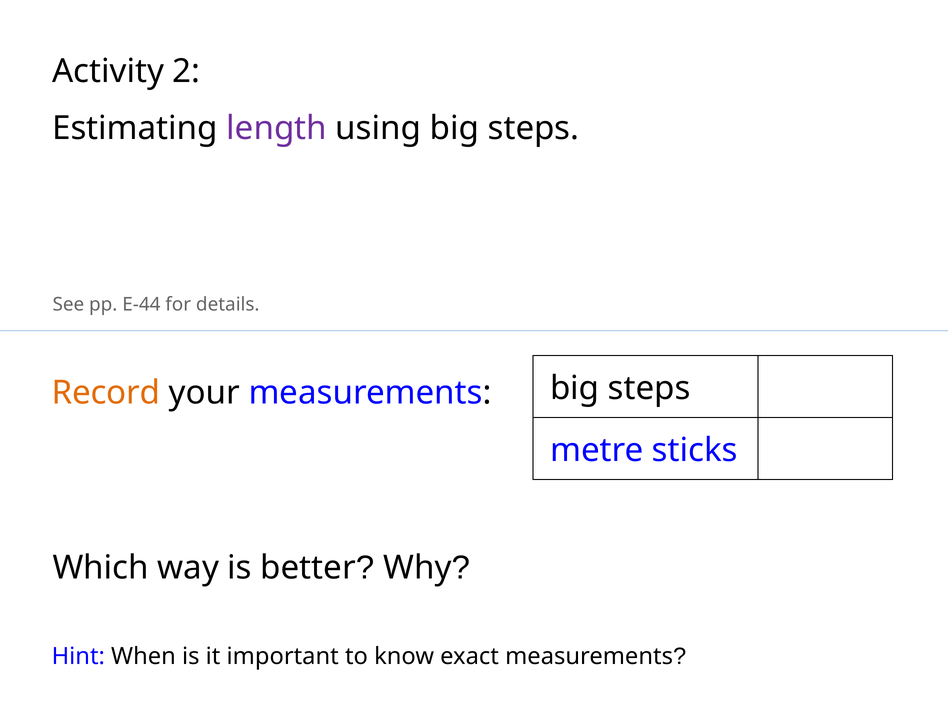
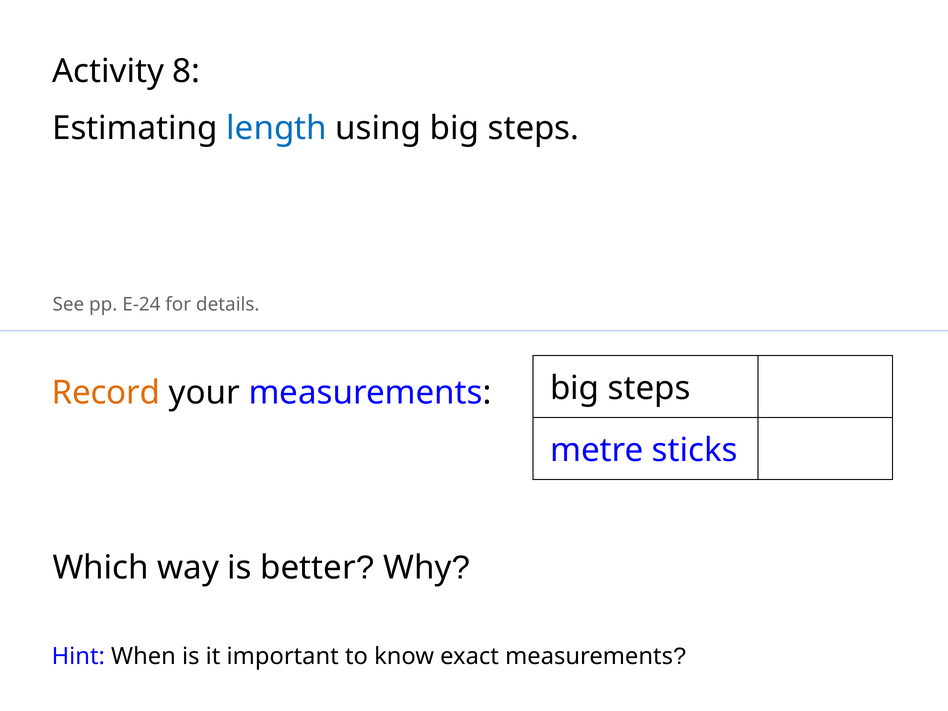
2: 2 -> 8
length colour: purple -> blue
E-44: E-44 -> E-24
